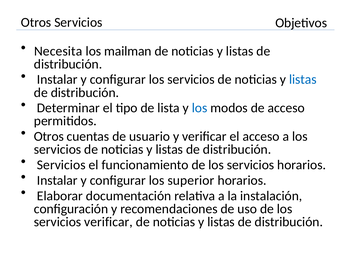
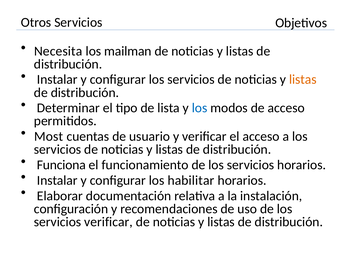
listas at (303, 80) colour: blue -> orange
Otros at (49, 136): Otros -> Most
Servicios at (61, 165): Servicios -> Funciona
superior: superior -> habilitar
